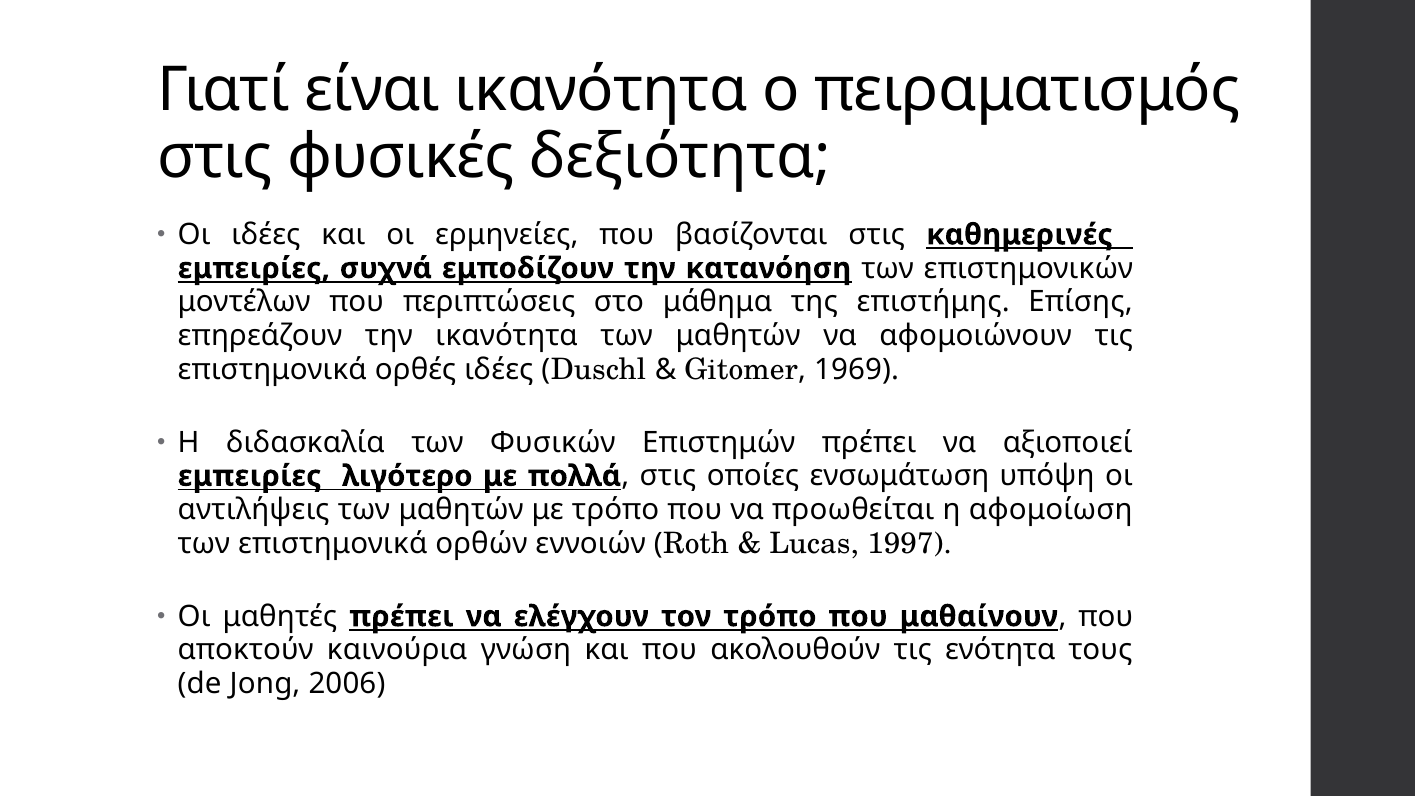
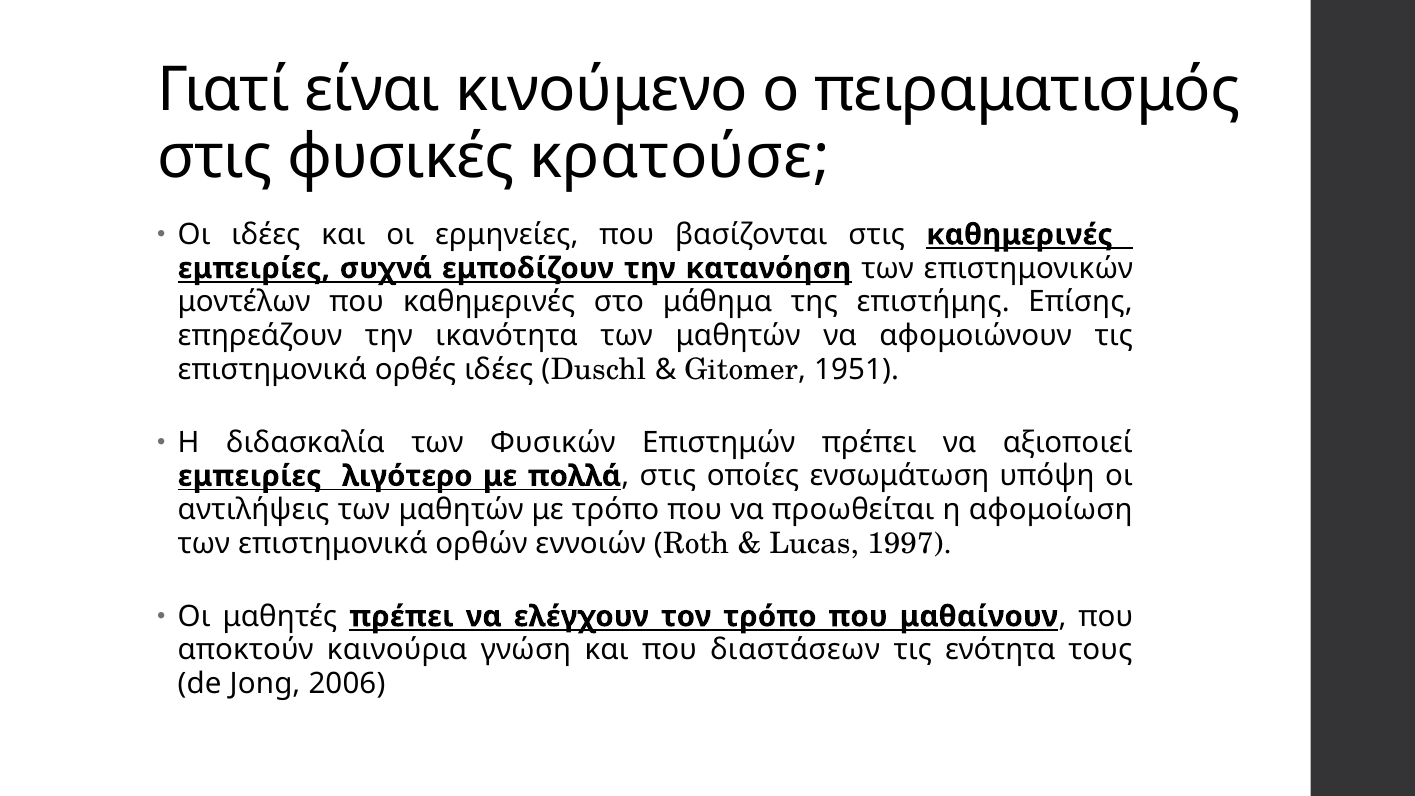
είναι ικανότητα: ικανότητα -> κινούμενο
δεξιότητα: δεξιότητα -> κρατούσε
που περιπτώσεις: περιπτώσεις -> καθημερινές
1969: 1969 -> 1951
ακολουθούν: ακολουθούν -> διαστάσεων
